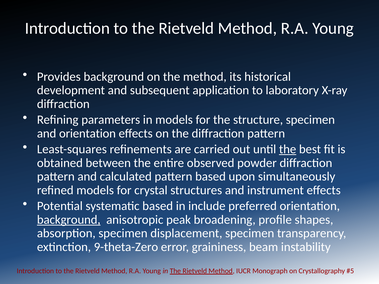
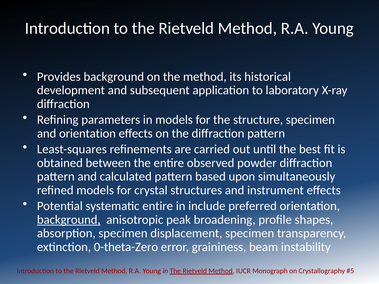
the at (288, 149) underline: present -> none
systematic based: based -> entire
9-theta-Zero: 9-theta-Zero -> 0-theta-Zero
